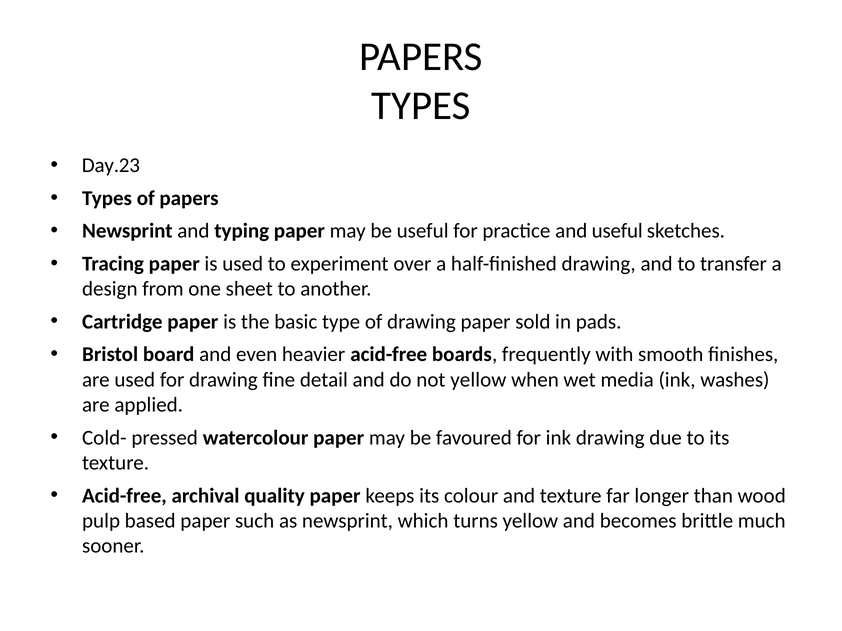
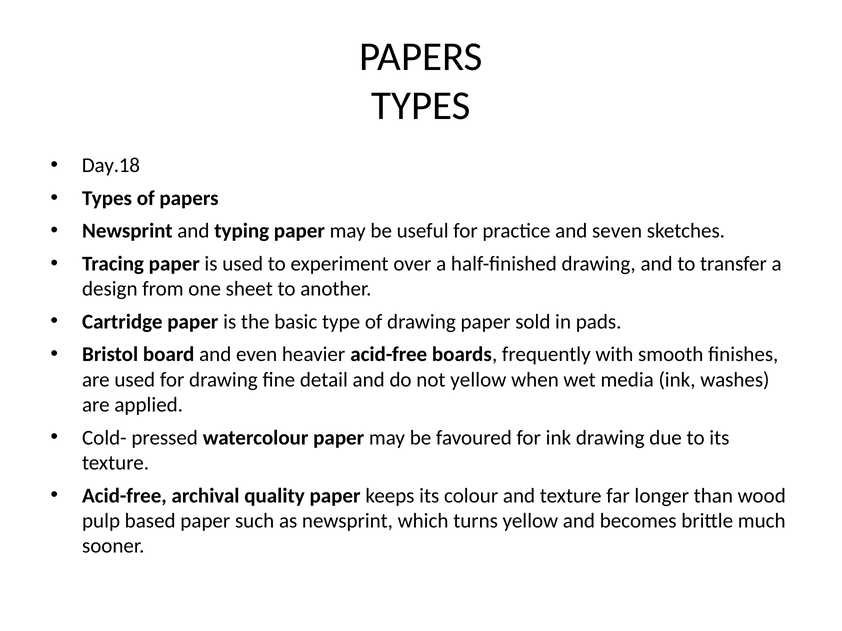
Day.23: Day.23 -> Day.18
and useful: useful -> seven
